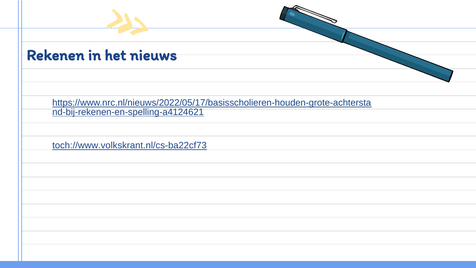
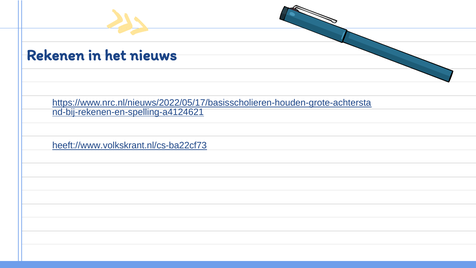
toch://www.volkskrant.nl/cs-ba22cf73: toch://www.volkskrant.nl/cs-ba22cf73 -> heeft://www.volkskrant.nl/cs-ba22cf73
